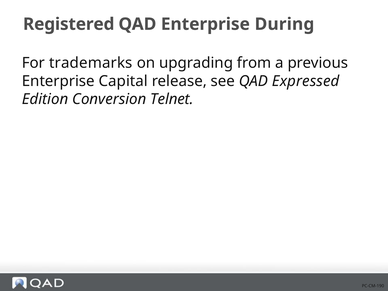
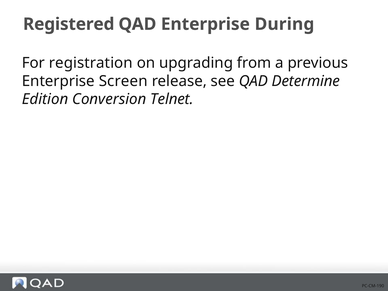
trademarks: trademarks -> registration
Capital: Capital -> Screen
Expressed: Expressed -> Determine
